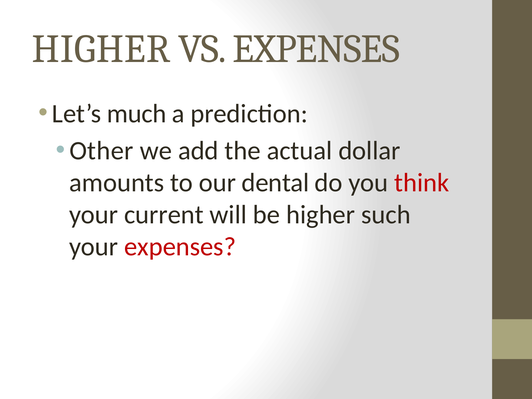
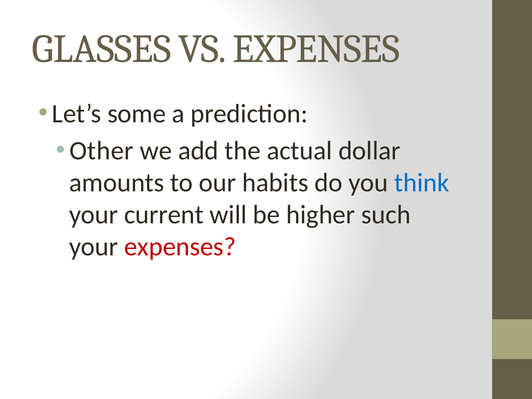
HIGHER at (101, 49): HIGHER -> GLASSES
much: much -> some
dental: dental -> habits
think colour: red -> blue
